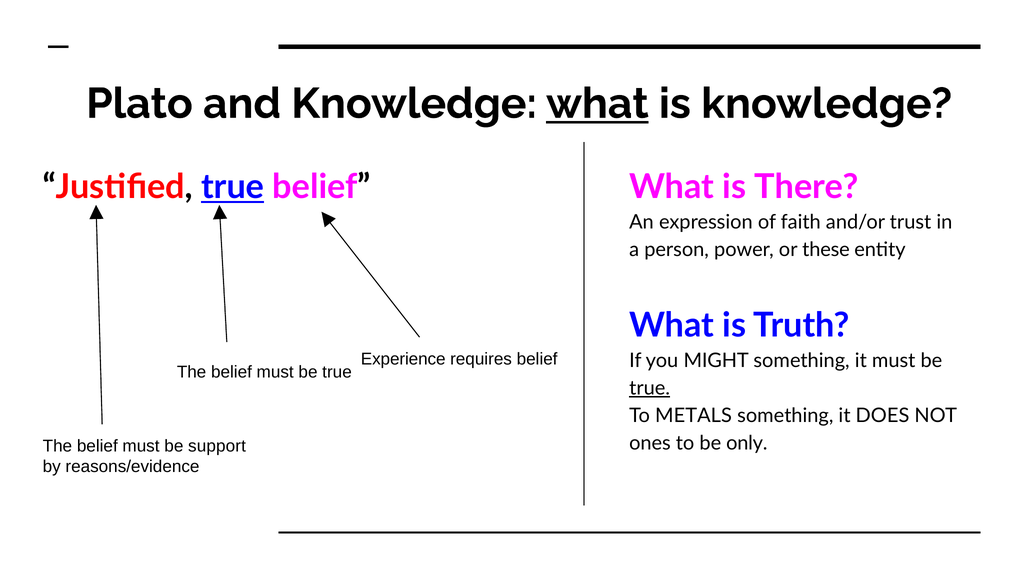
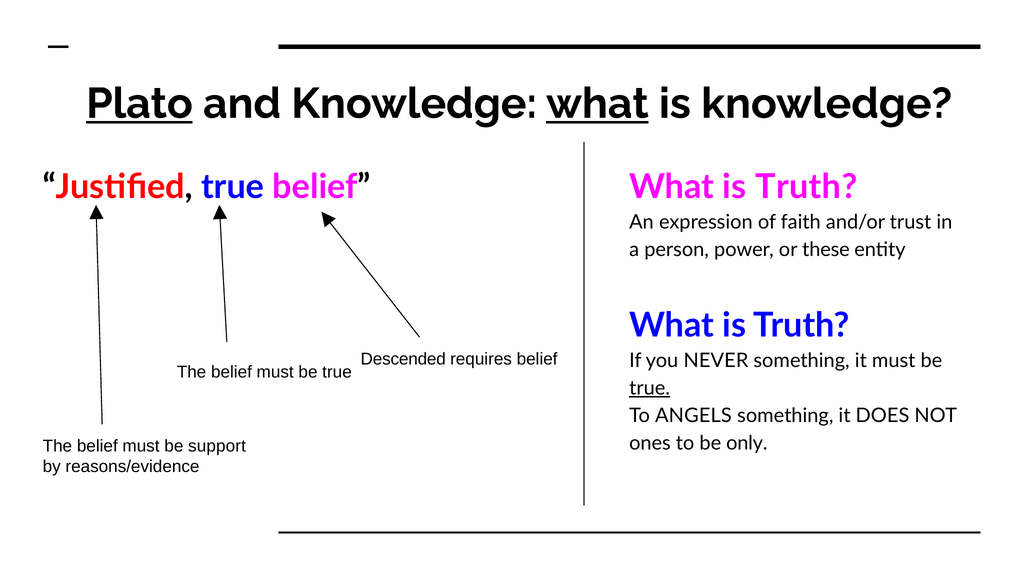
Plato underline: none -> present
true at (233, 187) underline: present -> none
There at (807, 187): There -> Truth
Experience: Experience -> Descended
MIGHT: MIGHT -> NEVER
METALS: METALS -> ANGELS
